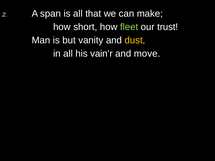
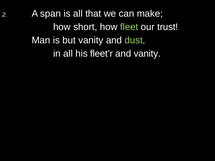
dust colour: yellow -> light green
vain’r: vain’r -> fleet’r
and move: move -> vanity
